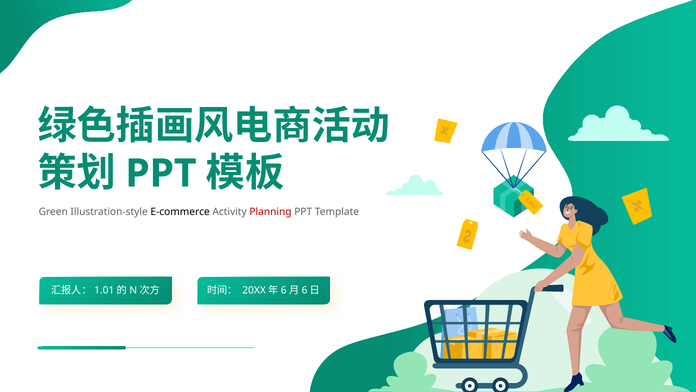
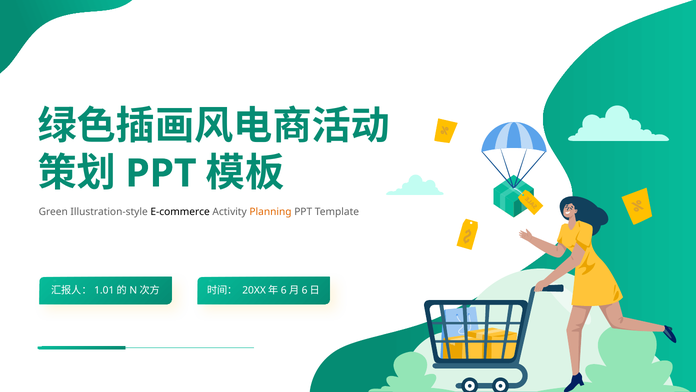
Planning colour: red -> orange
